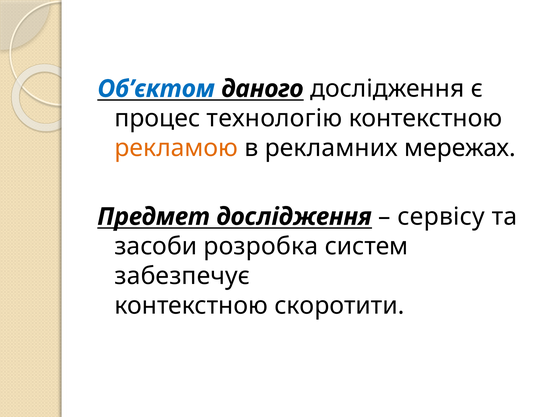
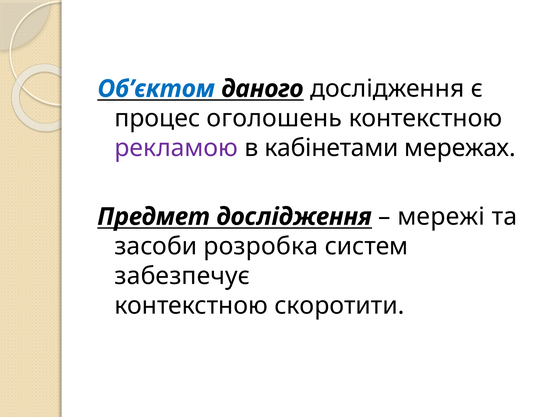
технологію: технологію -> оголошень
рекламою colour: orange -> purple
рекламних: рекламних -> кабінетами
сервісу: сервісу -> мережі
